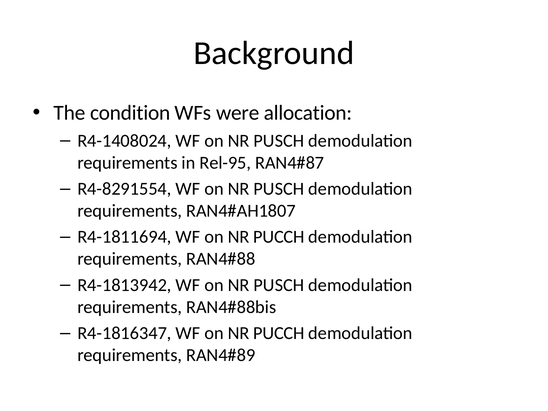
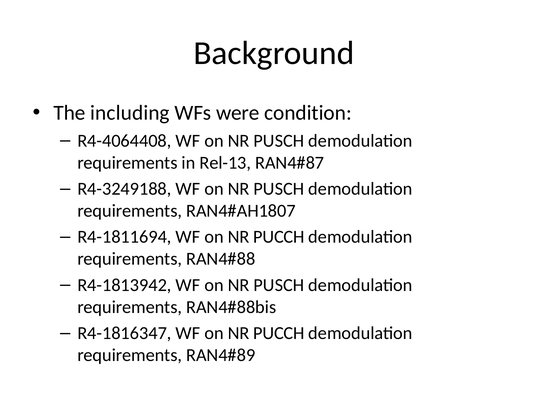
condition: condition -> including
allocation: allocation -> condition
R4-1408024: R4-1408024 -> R4-4064408
Rel-95: Rel-95 -> Rel-13
R4-8291554: R4-8291554 -> R4-3249188
